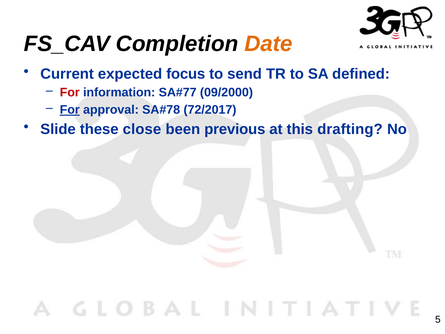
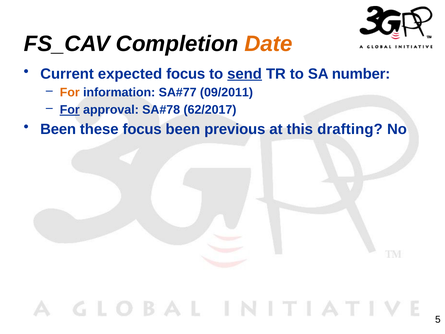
send underline: none -> present
defined: defined -> number
For at (70, 92) colour: red -> orange
09/2000: 09/2000 -> 09/2011
72/2017: 72/2017 -> 62/2017
Slide at (58, 129): Slide -> Been
these close: close -> focus
